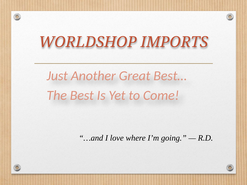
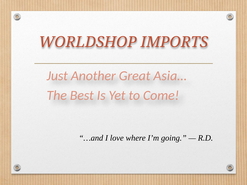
Best…: Best… -> Asia…
